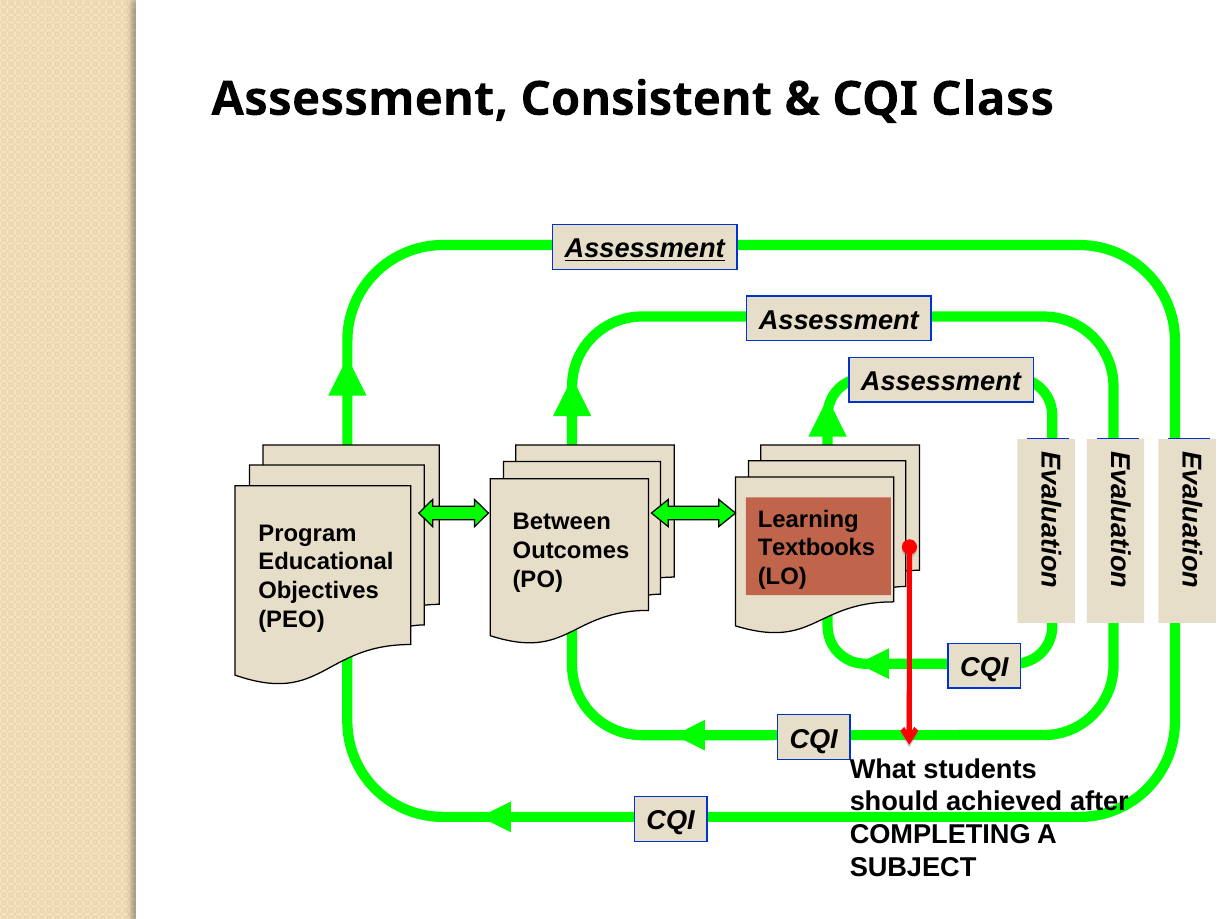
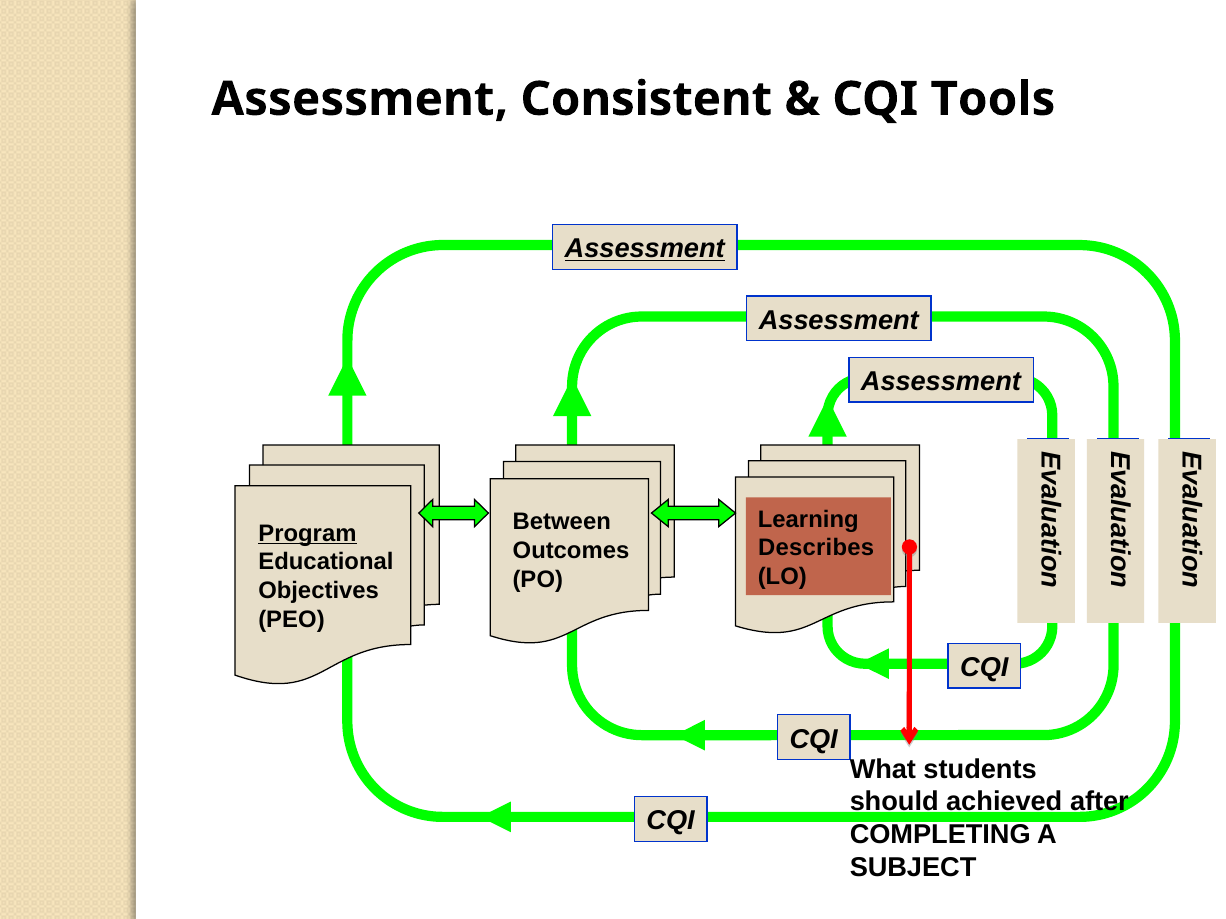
Class: Class -> Tools
Program underline: none -> present
Textbooks: Textbooks -> Describes
